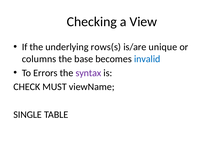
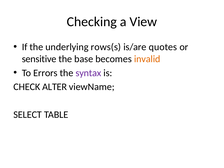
unique: unique -> quotes
columns: columns -> sensitive
invalid colour: blue -> orange
MUST: MUST -> ALTER
SINGLE: SINGLE -> SELECT
